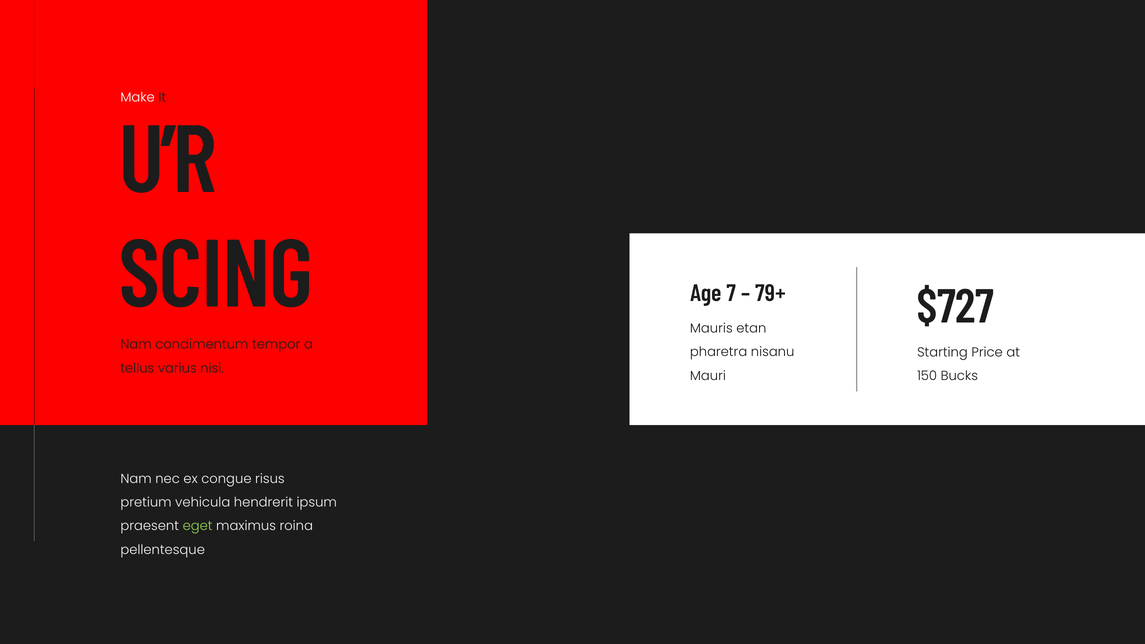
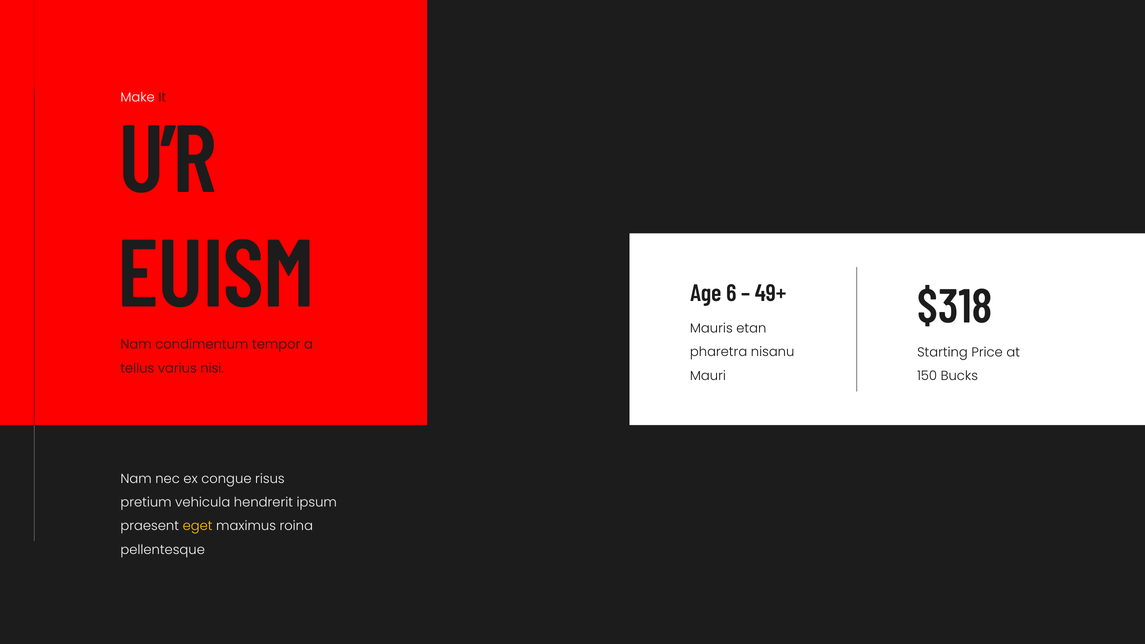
SCING: SCING -> EUISM
7: 7 -> 6
79+: 79+ -> 49+
$727: $727 -> $318
eget colour: light green -> yellow
